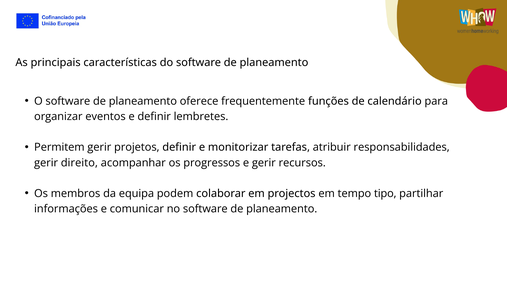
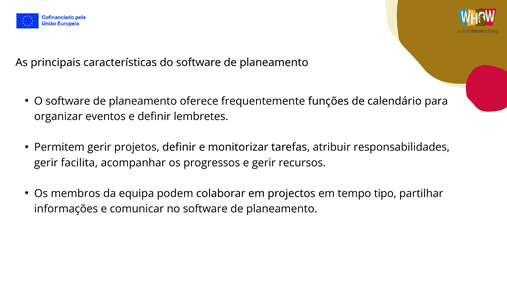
direito: direito -> facilita
